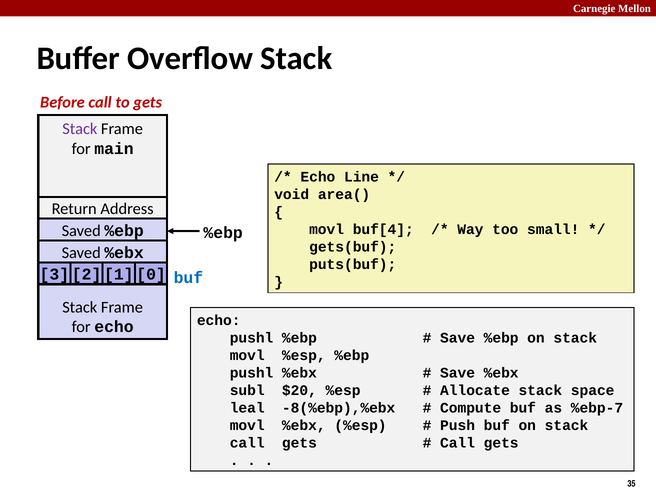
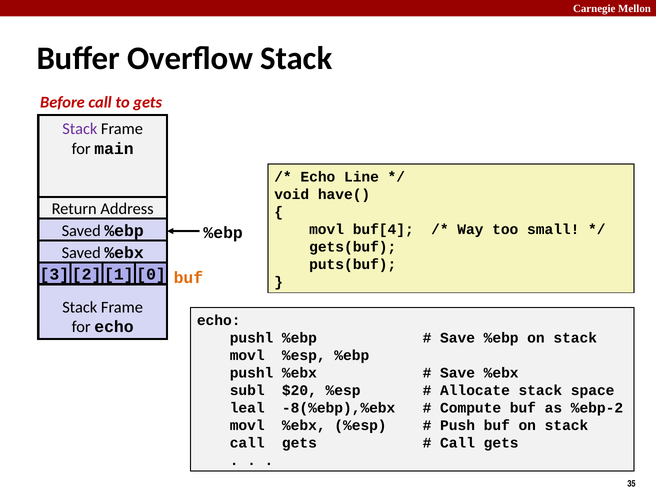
area(: area( -> have(
buf at (188, 278) colour: blue -> orange
%ebp-7: %ebp-7 -> %ebp-2
